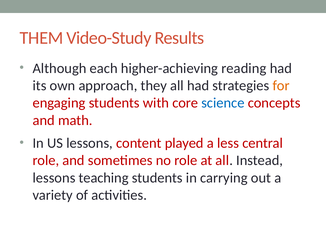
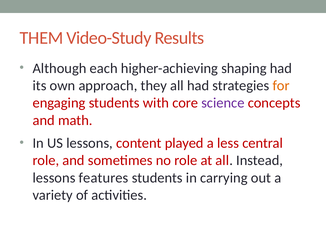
reading: reading -> shaping
science colour: blue -> purple
teaching: teaching -> features
